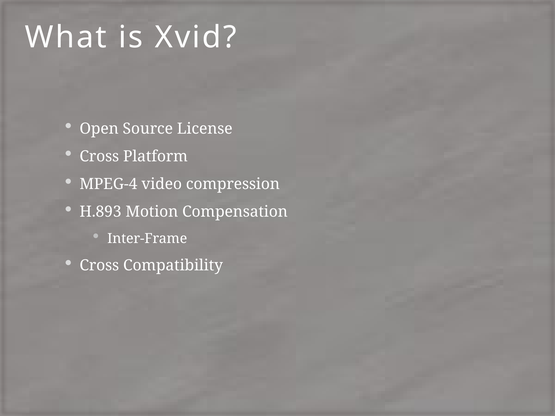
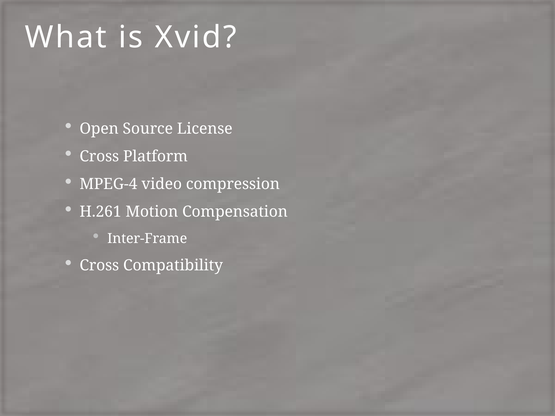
H.893: H.893 -> H.261
